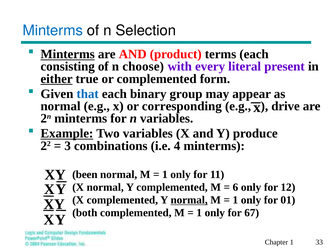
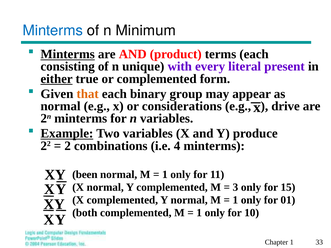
Selection: Selection -> Minimum
choose: choose -> unique
that colour: blue -> orange
corresponding: corresponding -> considerations
3: 3 -> 2
6: 6 -> 3
12: 12 -> 15
normal at (189, 200) underline: present -> none
67: 67 -> 10
